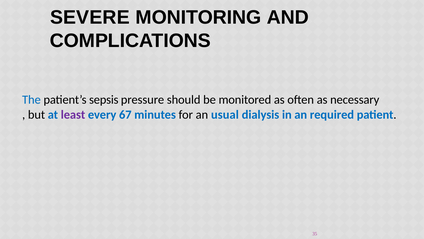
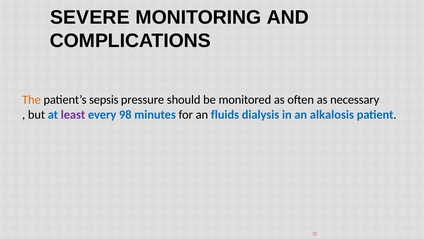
The colour: blue -> orange
67: 67 -> 98
usual: usual -> fluids
required: required -> alkalosis
